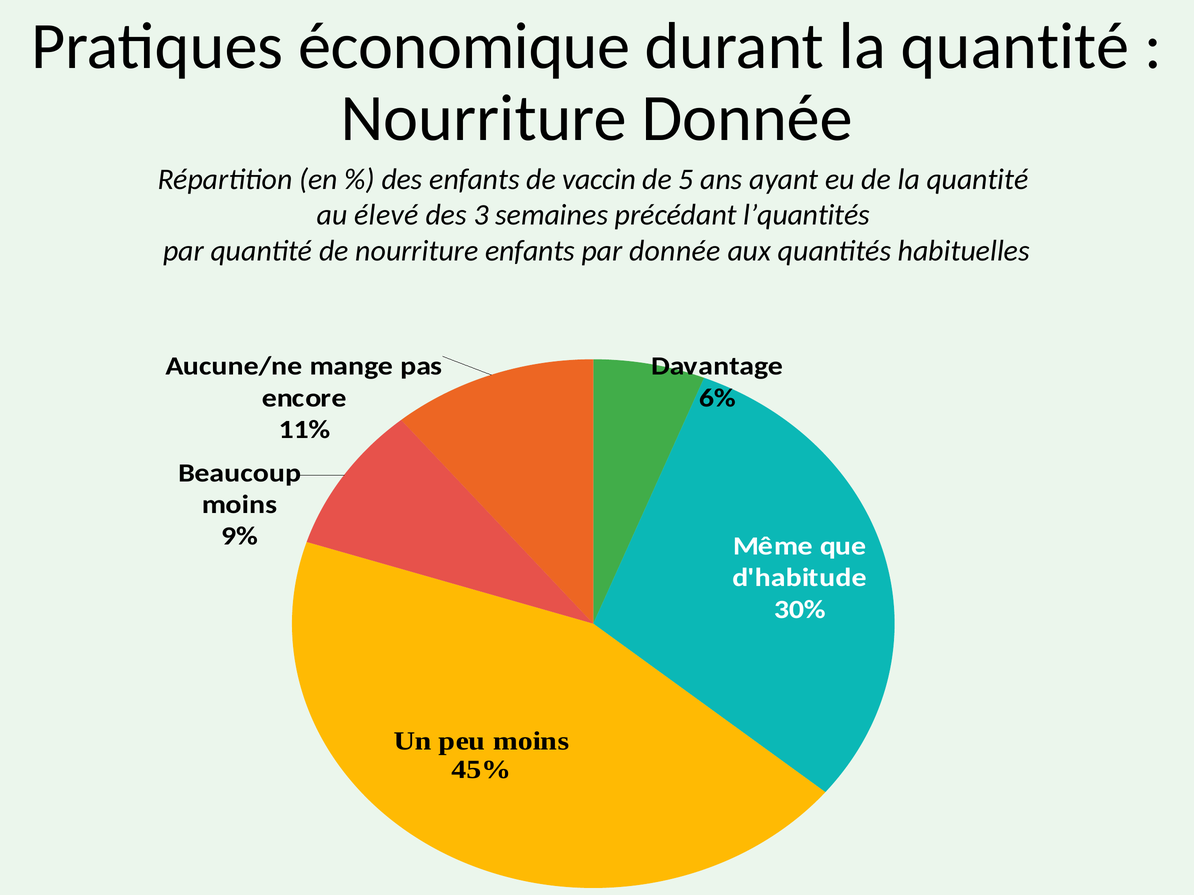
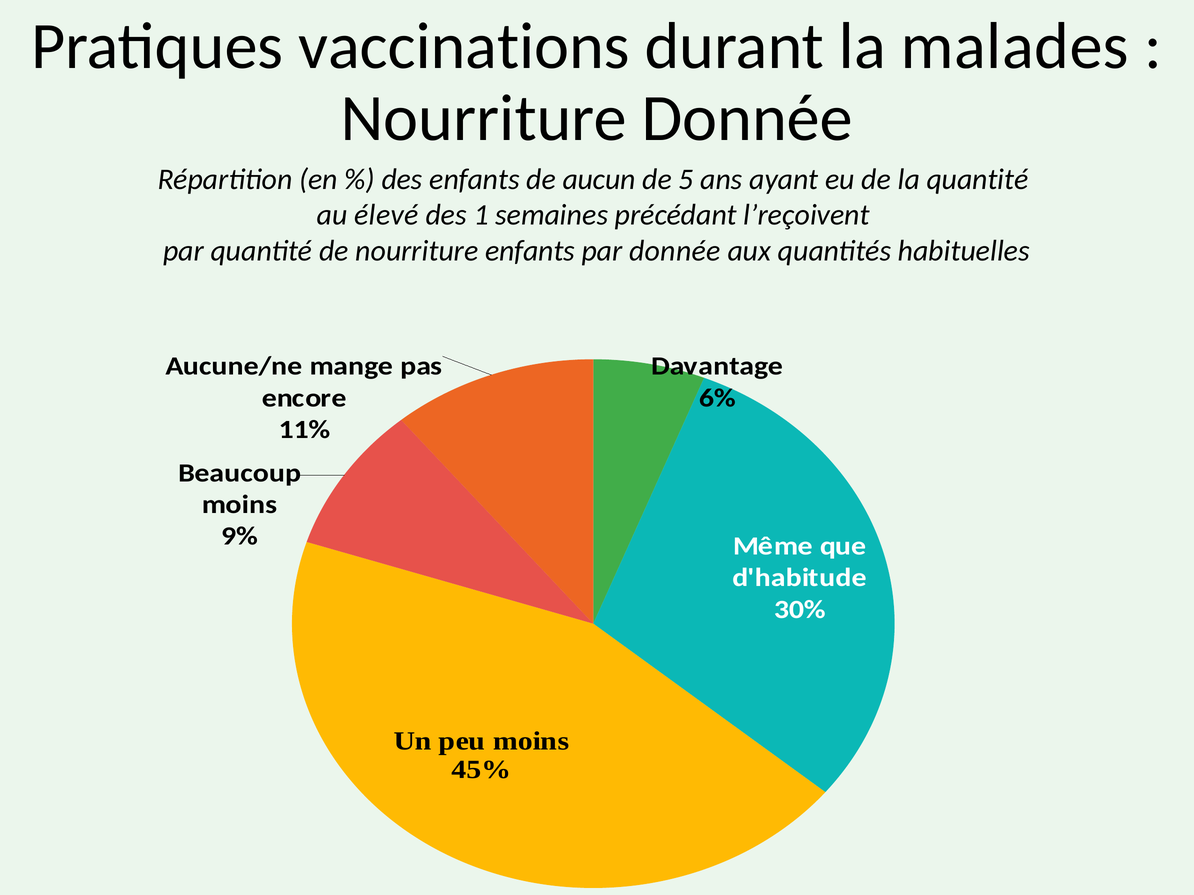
économique: économique -> vaccinations
durant la quantité: quantité -> malades
vaccin: vaccin -> aucun
3: 3 -> 1
l’quantités: l’quantités -> l’reçoivent
